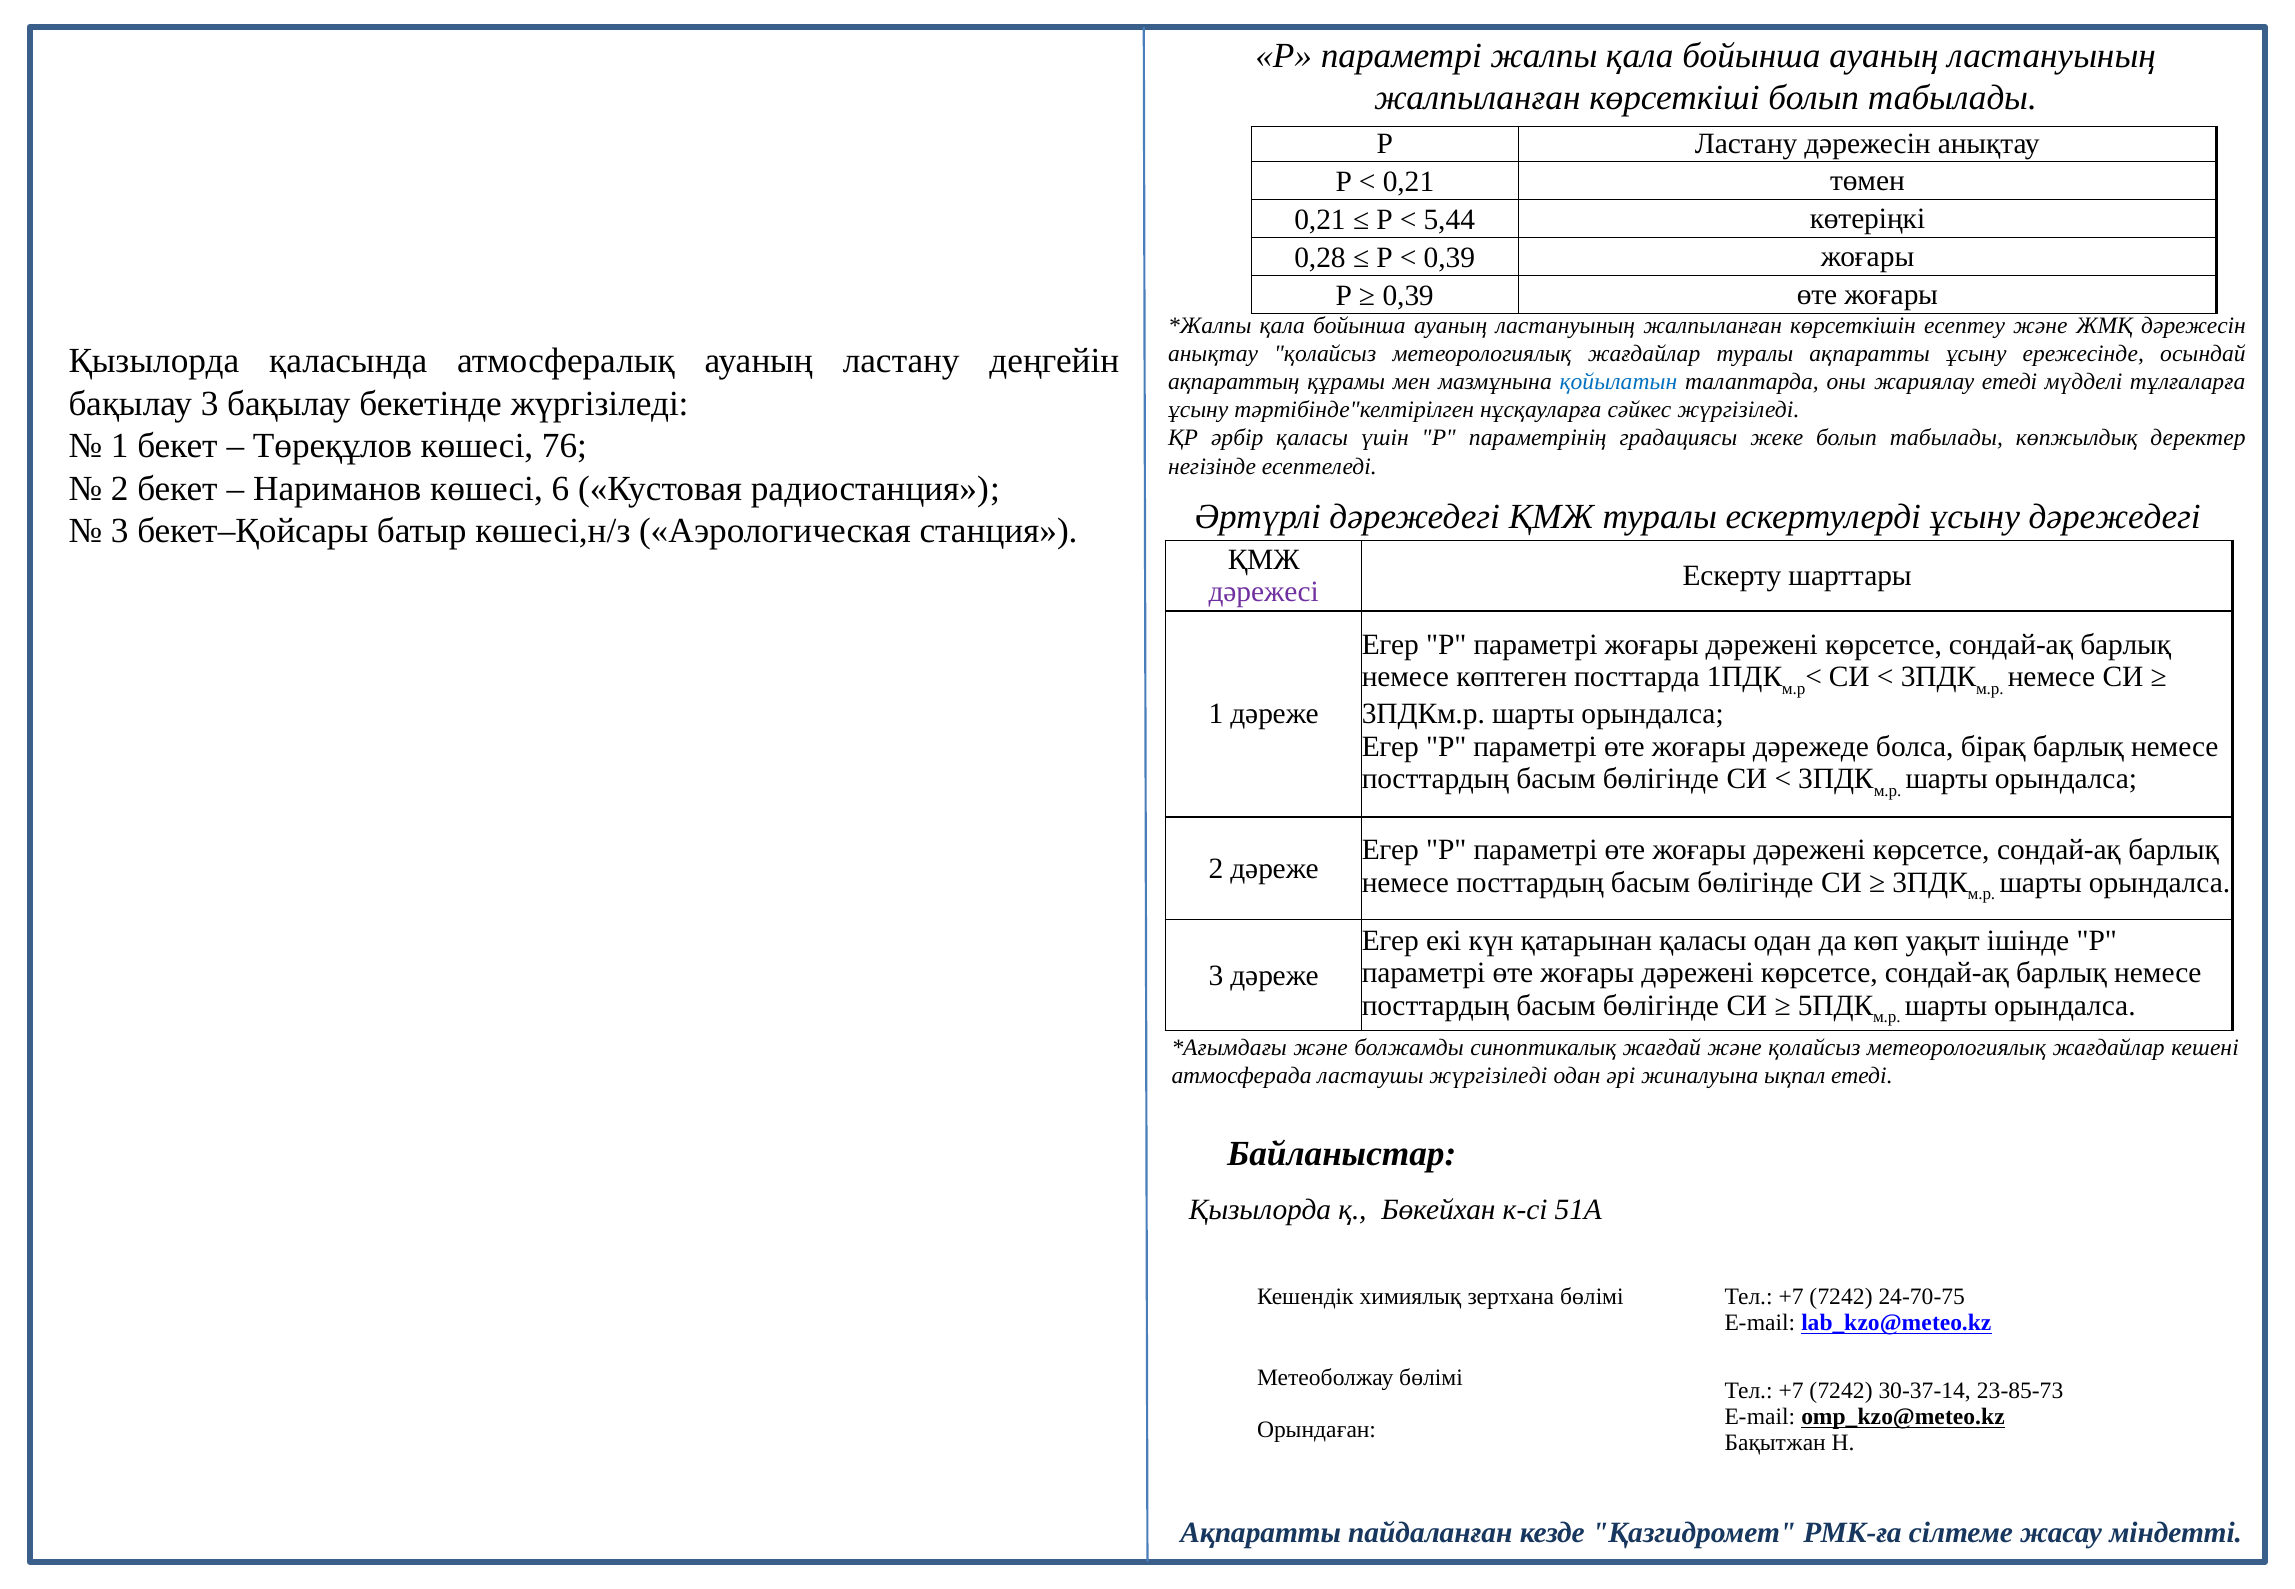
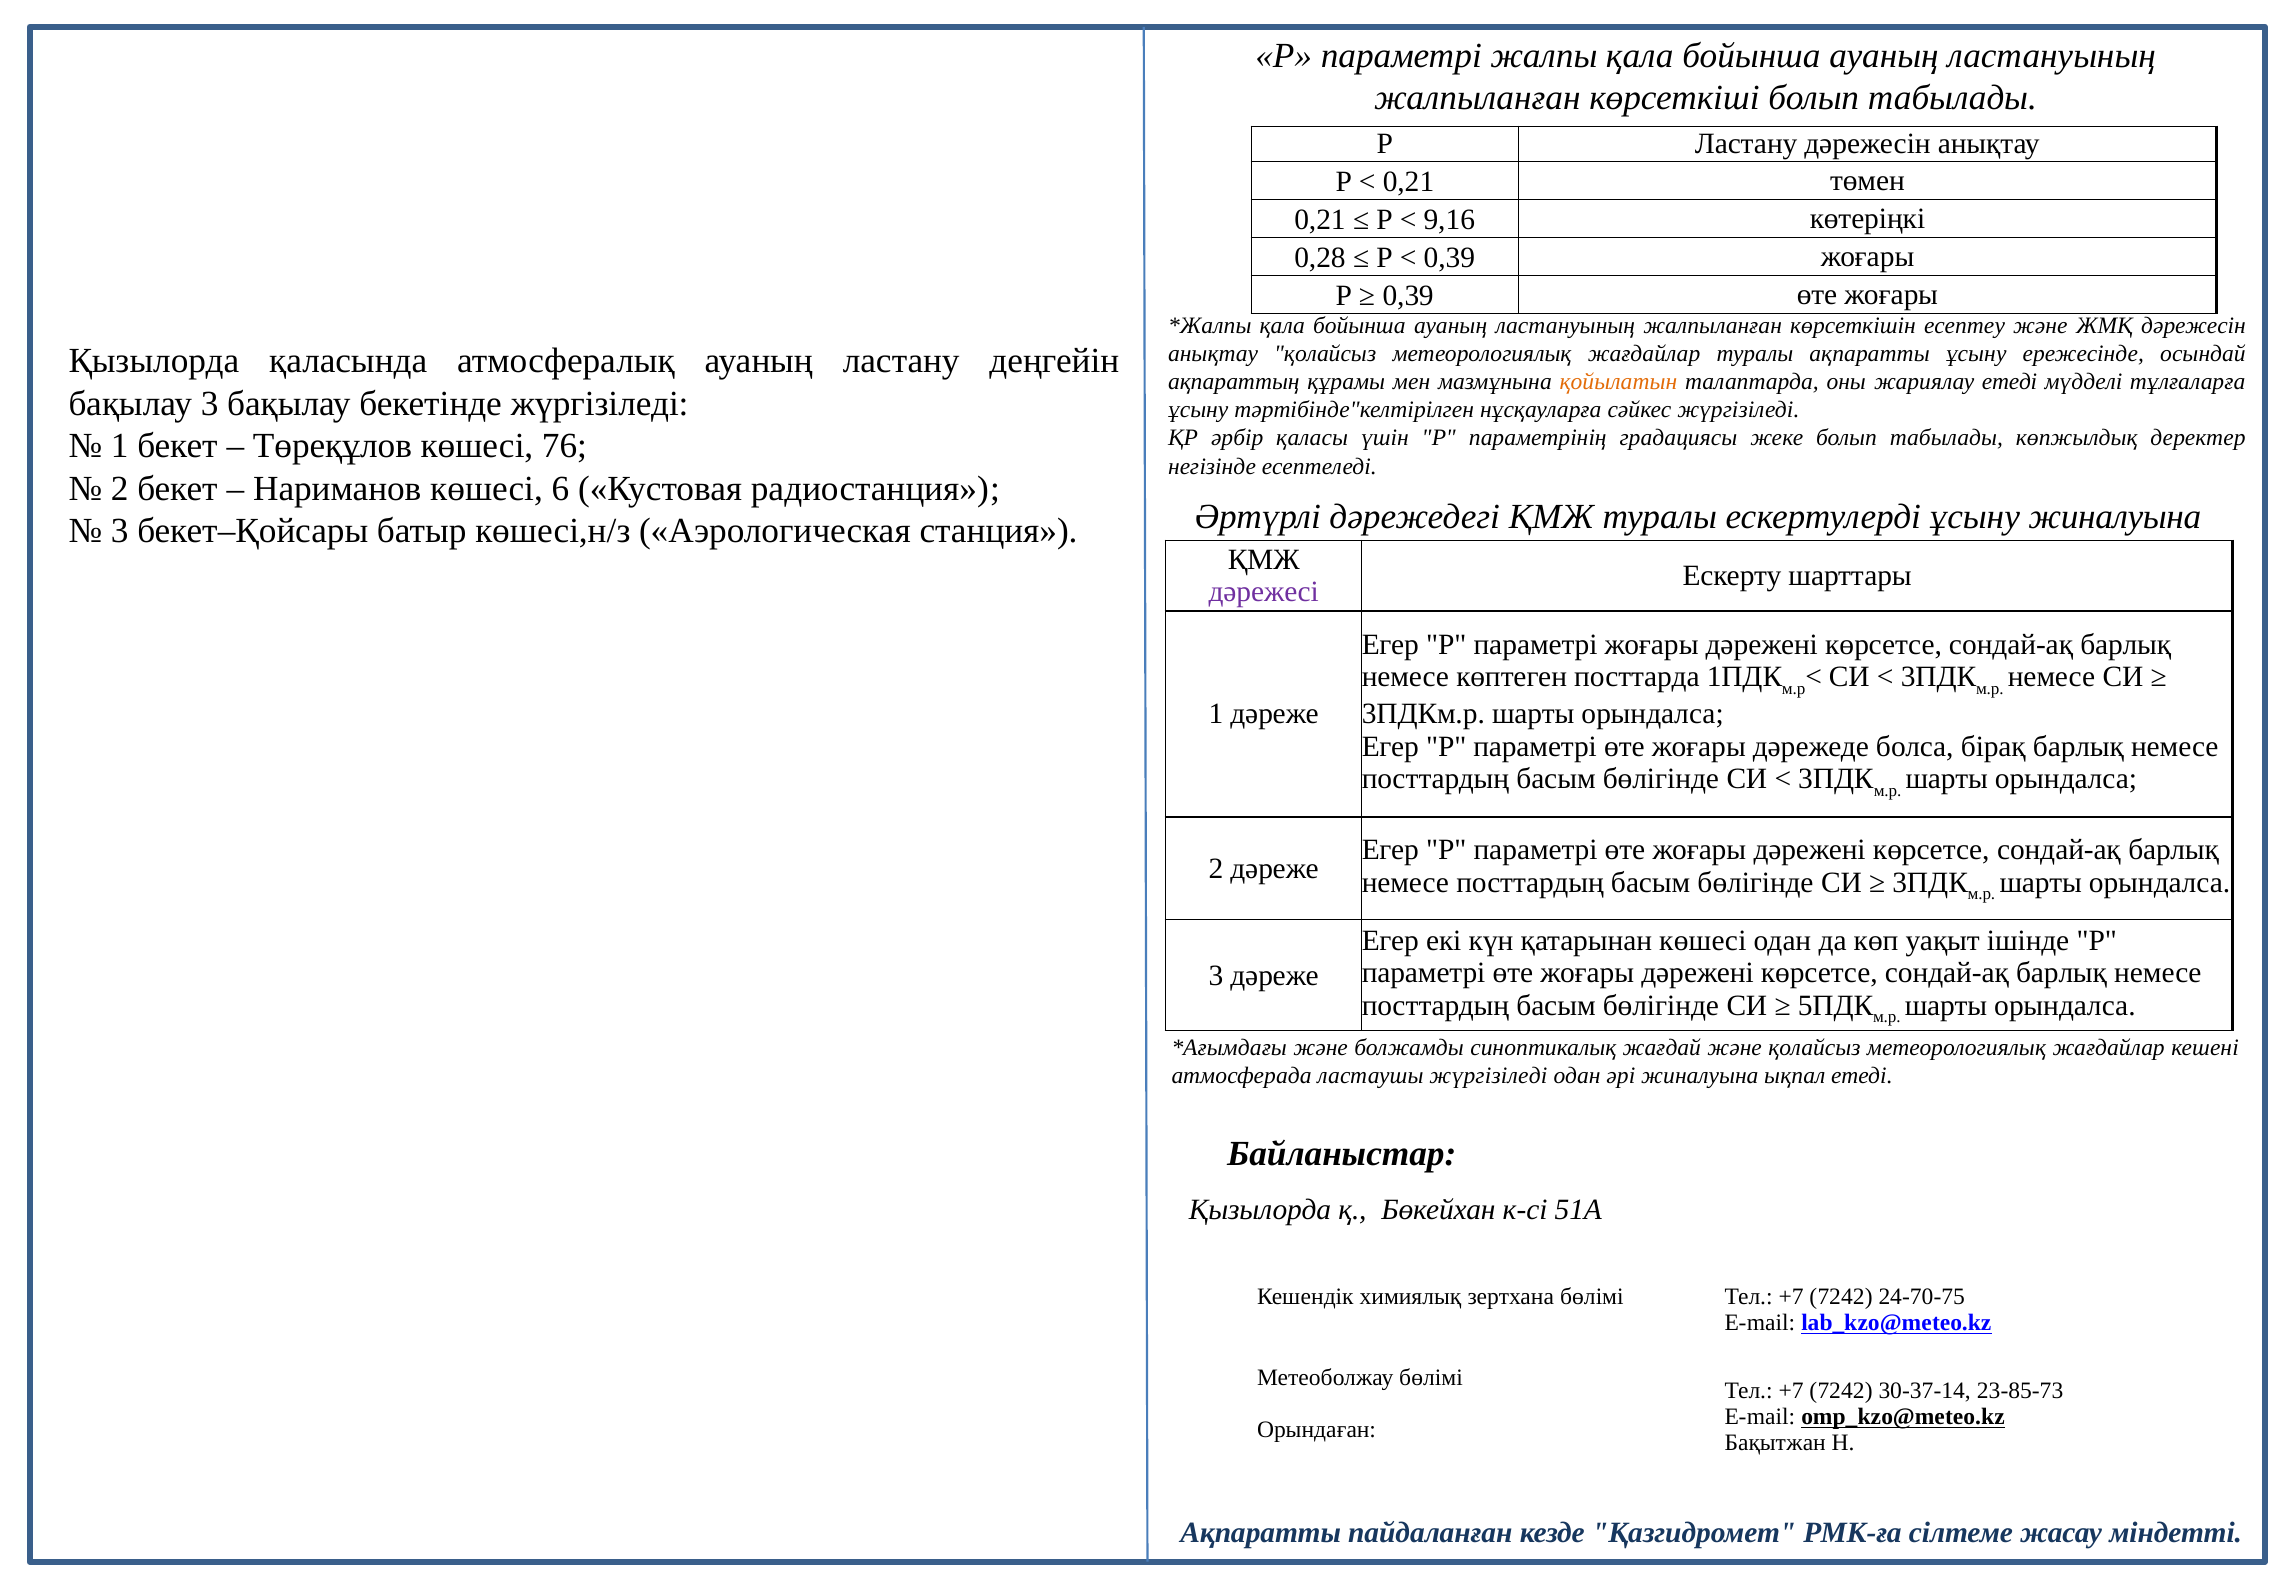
5,44: 5,44 -> 9,16
қойылатын colour: blue -> orange
ұсыну дәрежедегі: дәрежедегі -> жиналуына
қатарынан қаласы: қаласы -> көшесі
